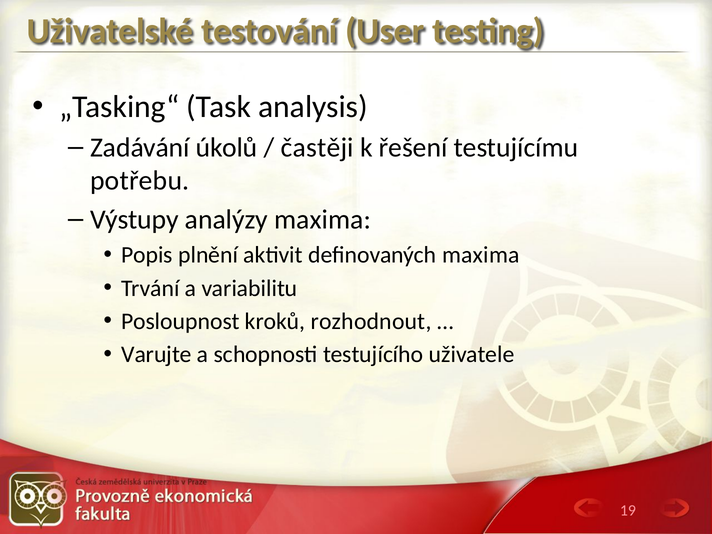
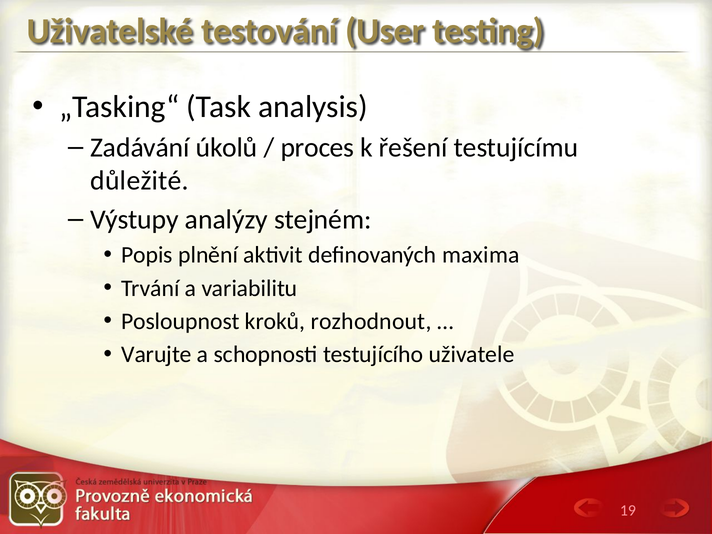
častěji: častěji -> proces
potřebu: potřebu -> důležité
analýzy maxima: maxima -> stejném
